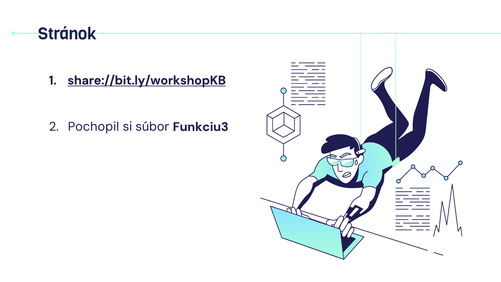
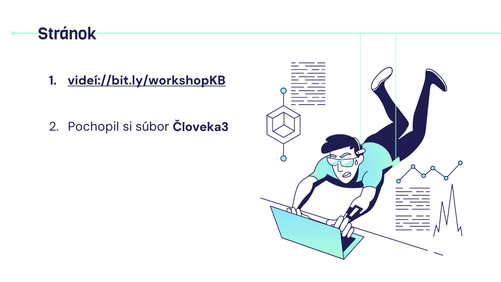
share://bit.ly/workshopKB: share://bit.ly/workshopKB -> videí://bit.ly/workshopKB
Funkciu3: Funkciu3 -> Človeka3
